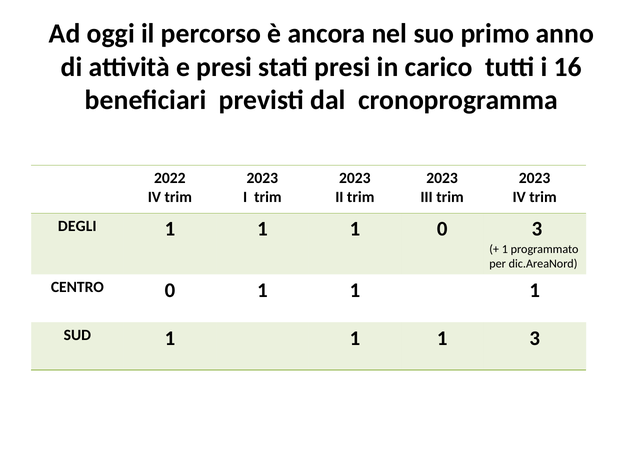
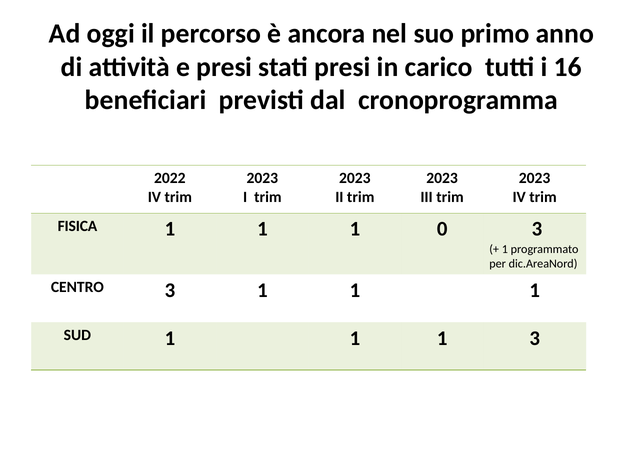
DEGLI: DEGLI -> FISICA
CENTRO 0: 0 -> 3
